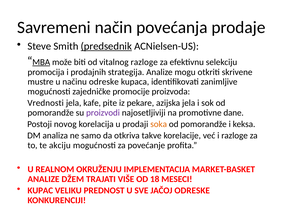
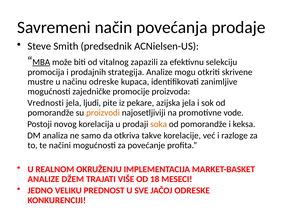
predsednik underline: present -> none
vitalnog razloge: razloge -> zapazili
kafe: kafe -> ljudi
proizvodi colour: purple -> orange
dane: dane -> vode
akciju: akciju -> načini
KUPAC: KUPAC -> JEDNO
